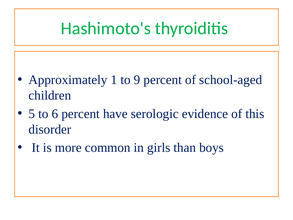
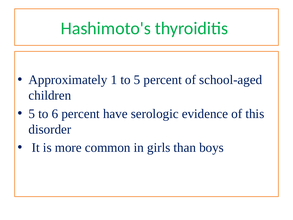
to 9: 9 -> 5
